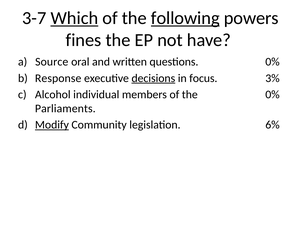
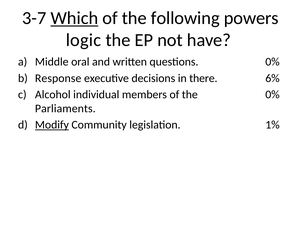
following underline: present -> none
fines: fines -> logic
Source: Source -> Middle
decisions underline: present -> none
focus: focus -> there
3%: 3% -> 6%
6%: 6% -> 1%
